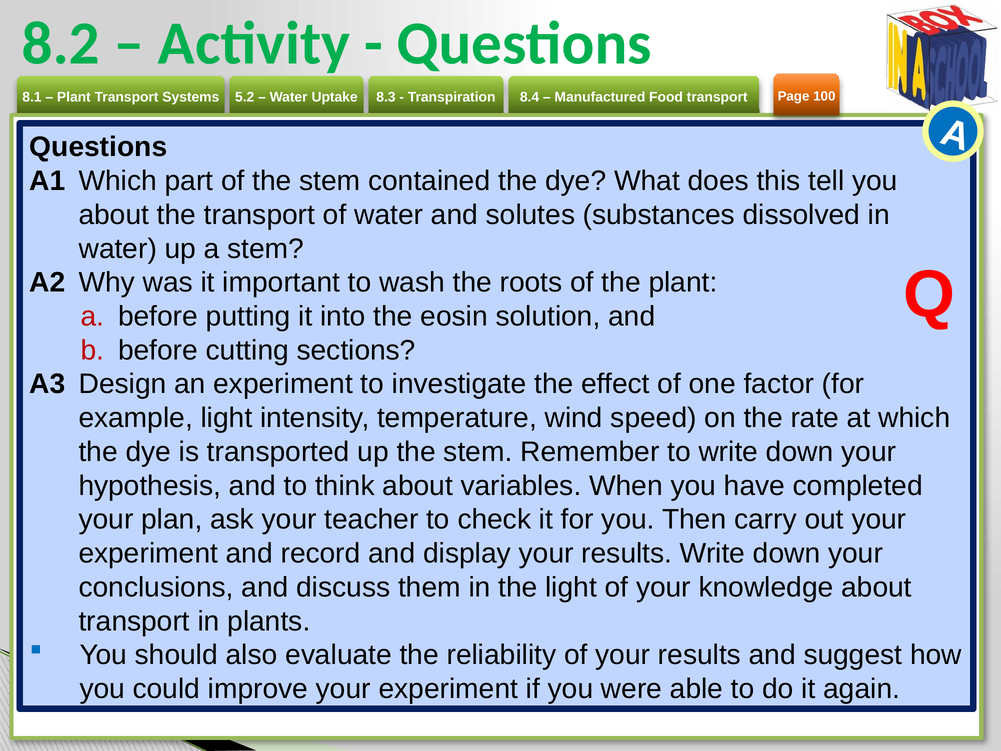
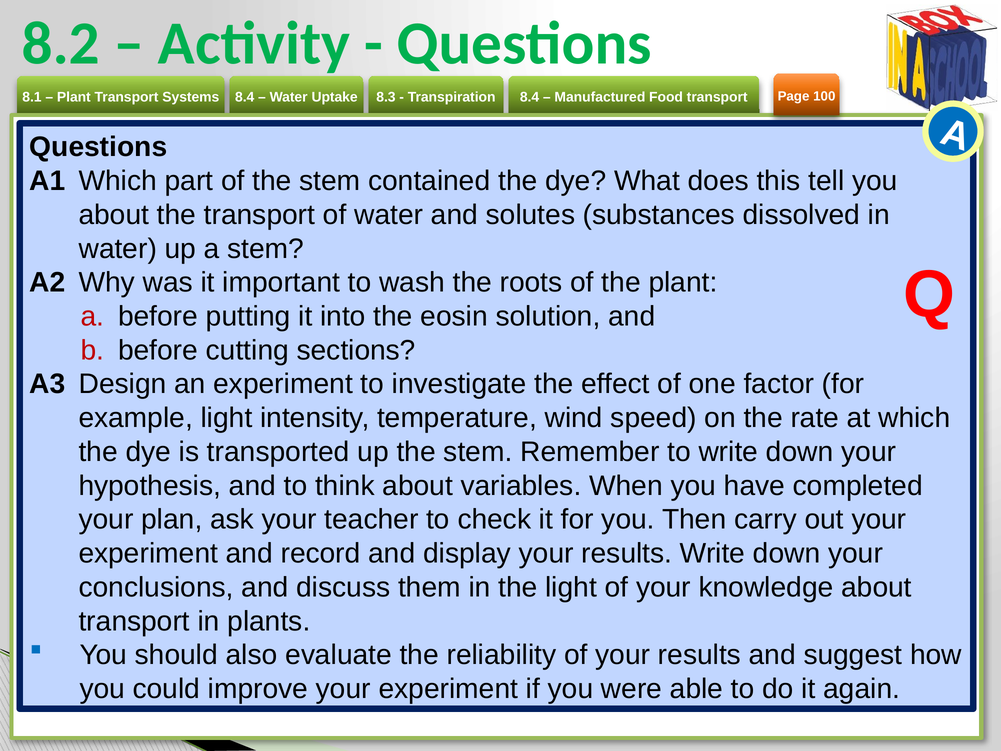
5.2 at (245, 97): 5.2 -> 8.4
